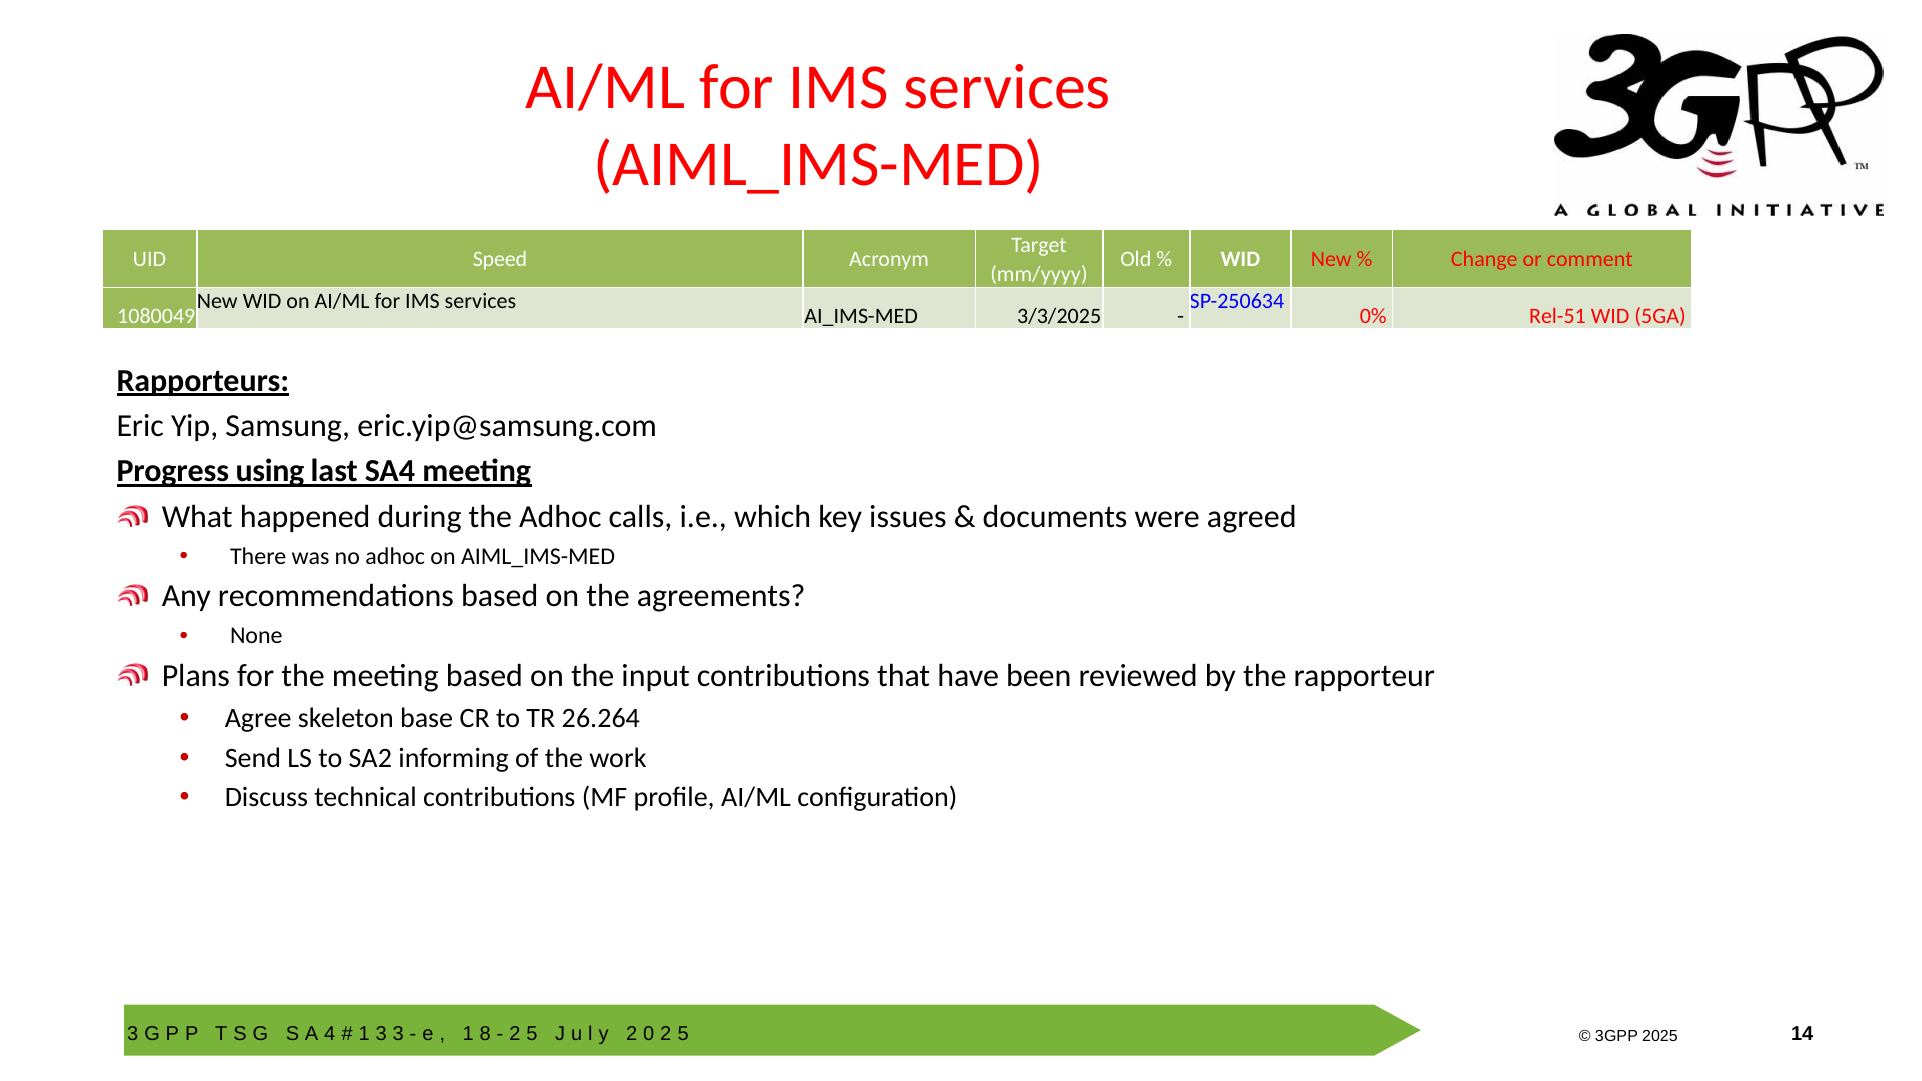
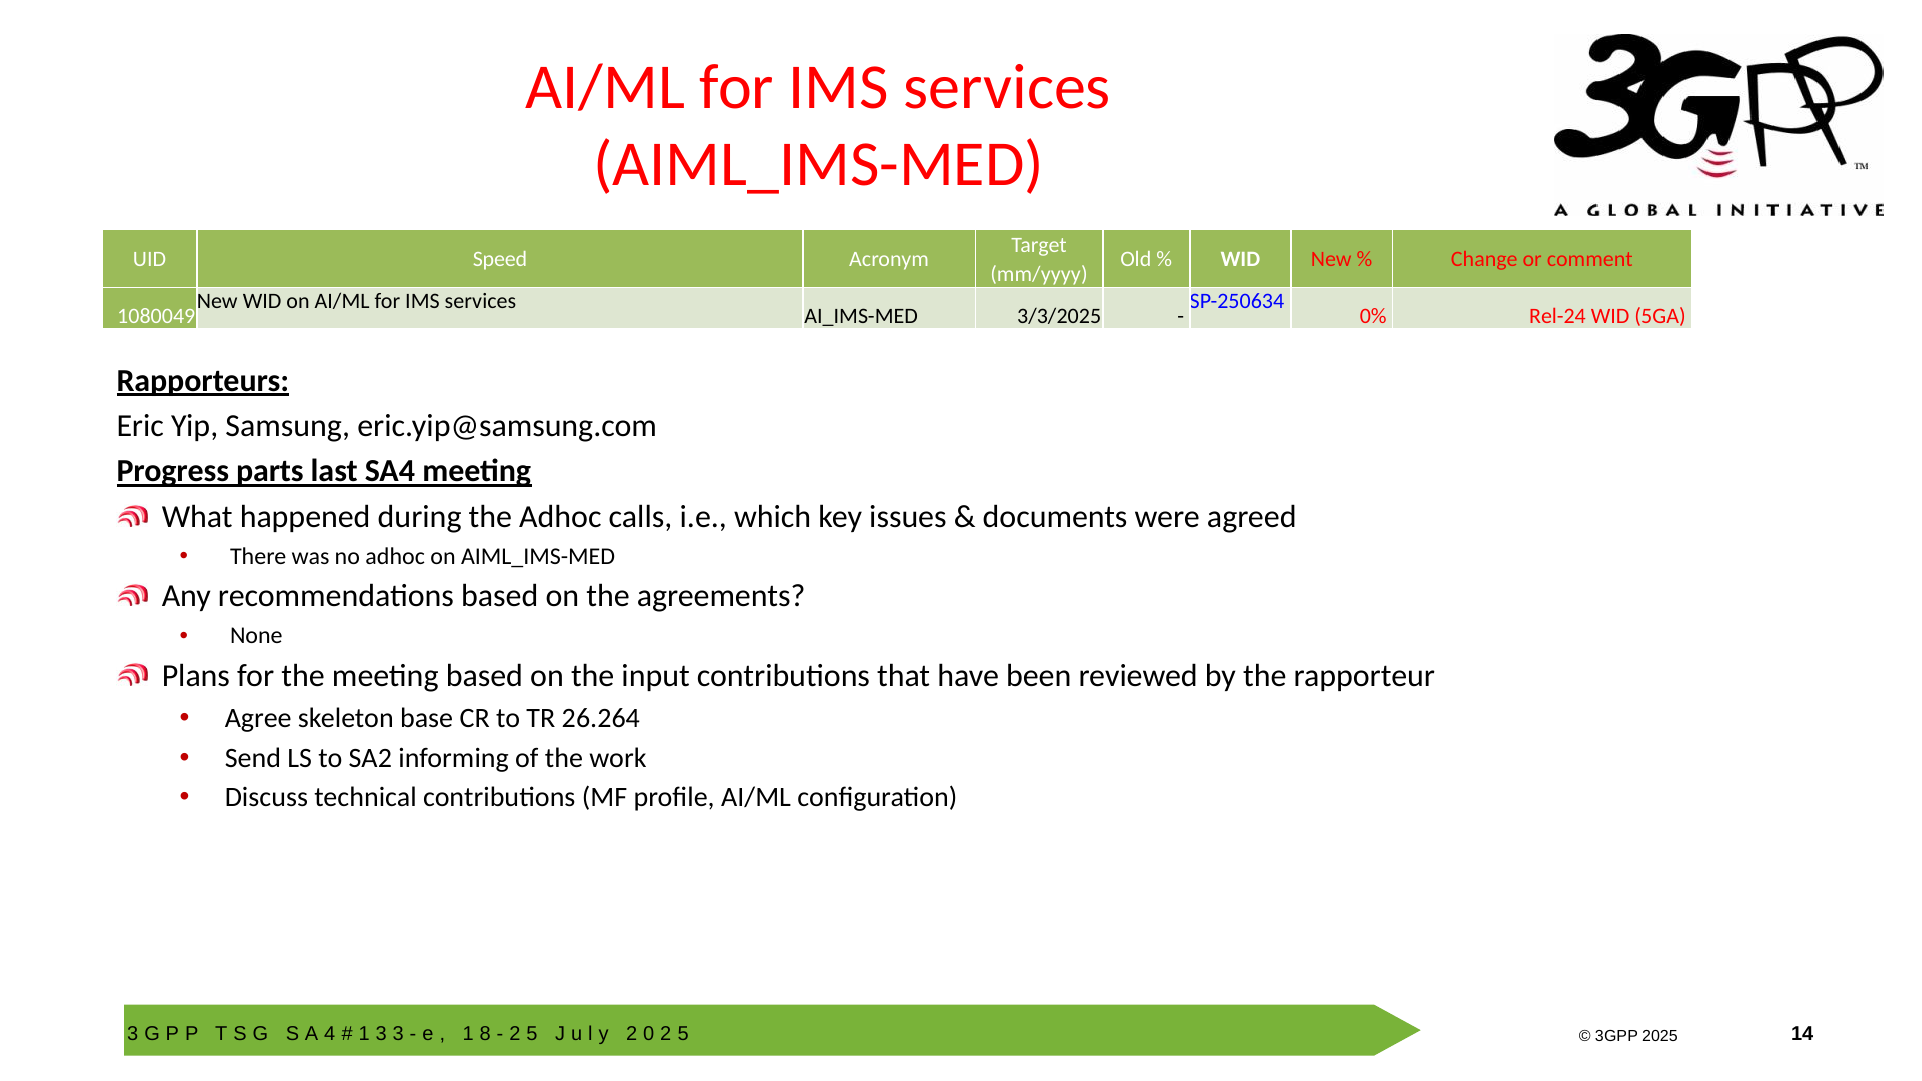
Rel-51: Rel-51 -> Rel-24
using: using -> parts
